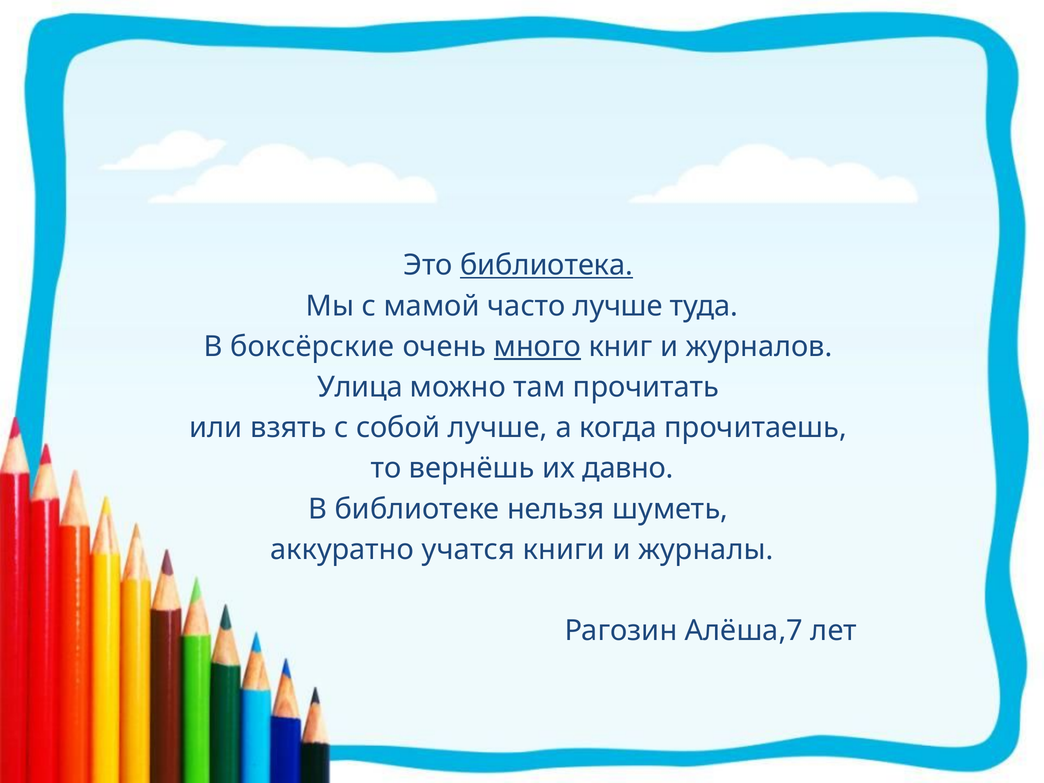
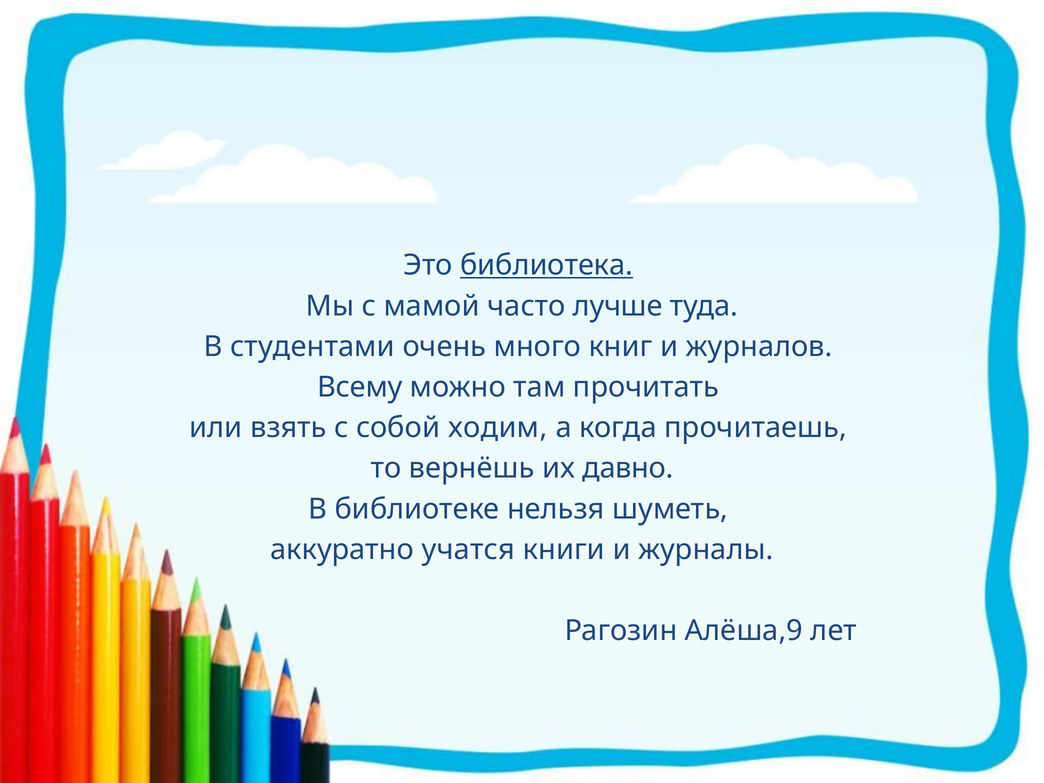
боксёрские: боксёрские -> студентами
много underline: present -> none
Улица: Улица -> Всему
собой лучше: лучше -> ходим
Алёша,7: Алёша,7 -> Алёша,9
